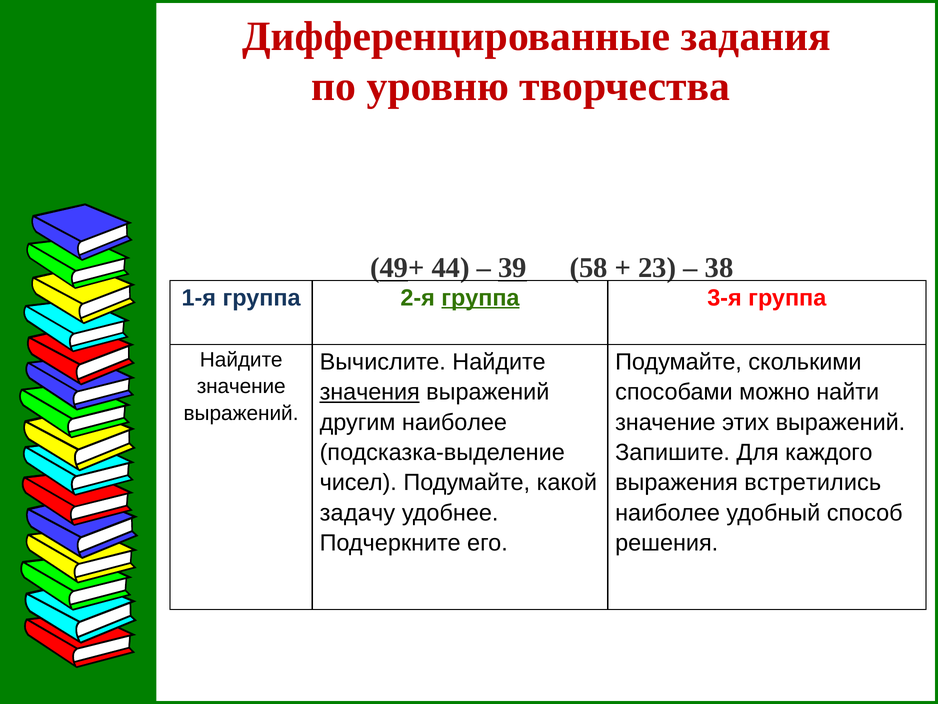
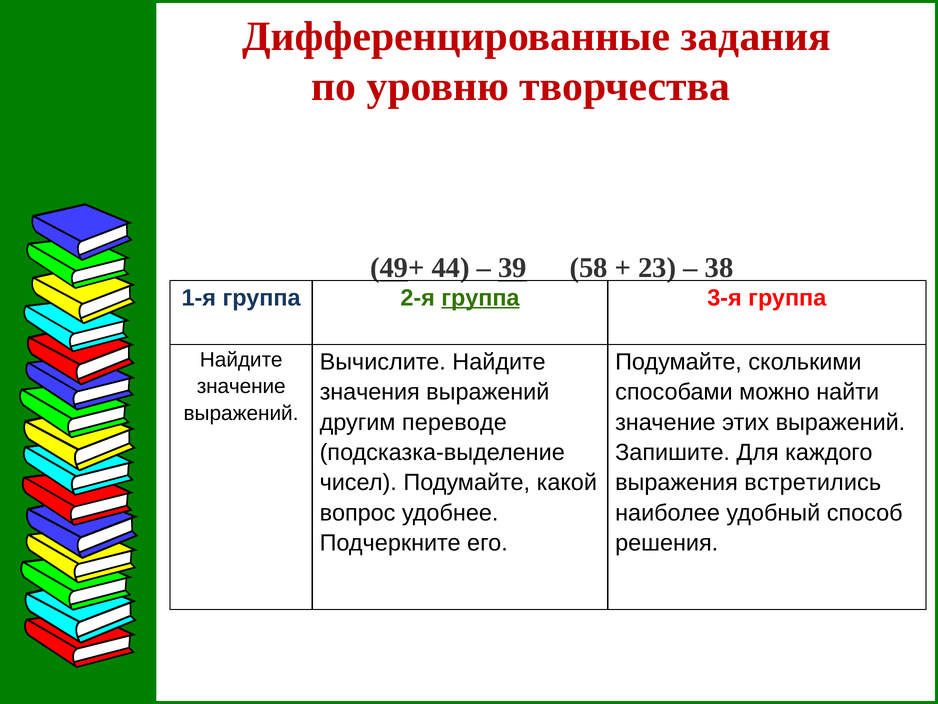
значения underline: present -> none
другим наиболее: наиболее -> переводе
задачу: задачу -> вопрос
